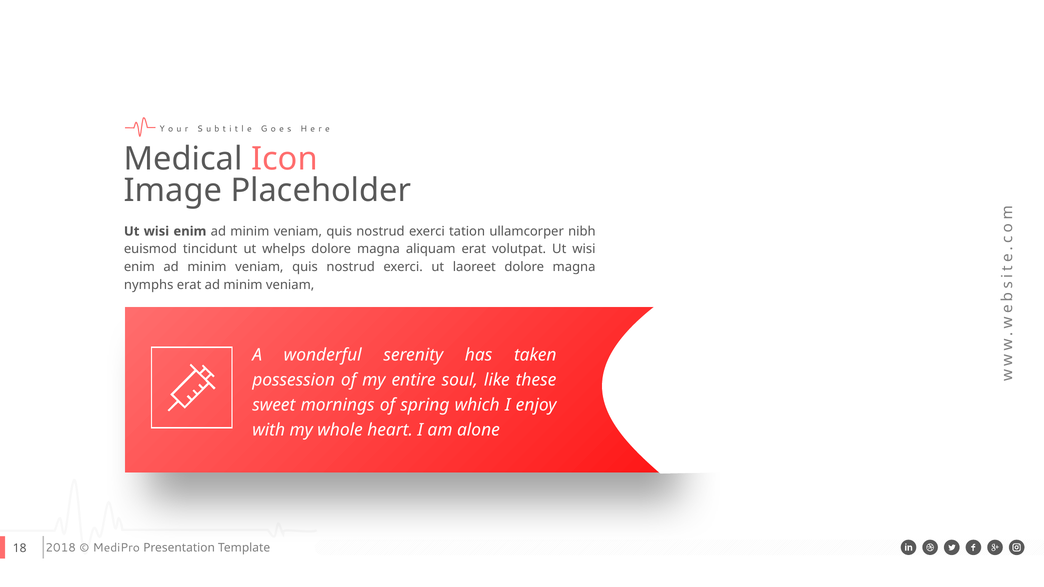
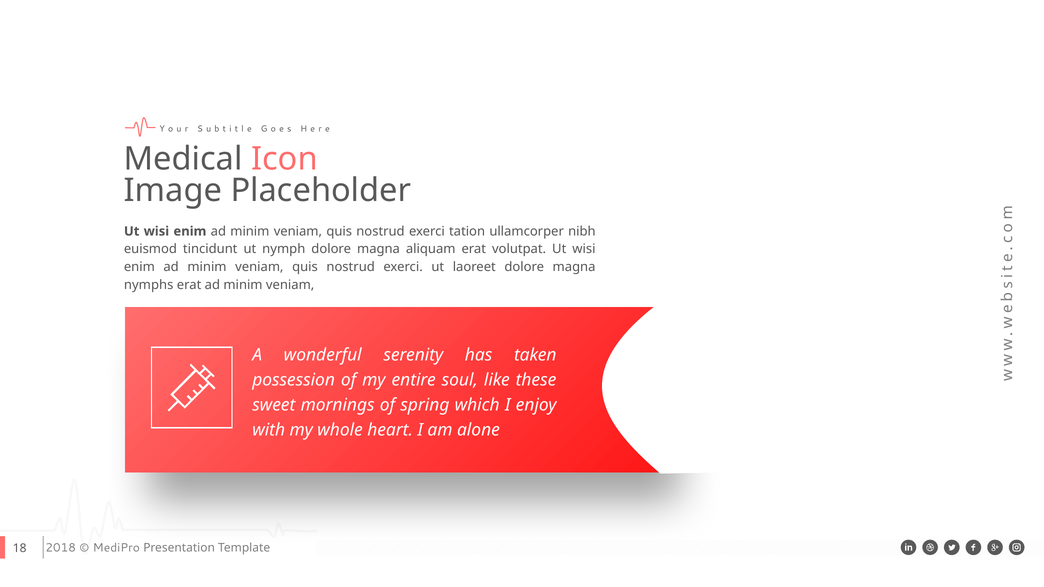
whelps: whelps -> nymph
